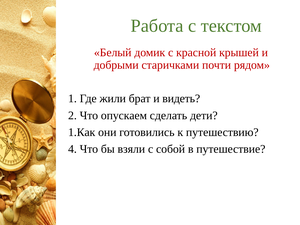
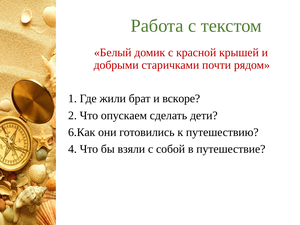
видеть: видеть -> вскоре
1.Как: 1.Как -> 6.Как
